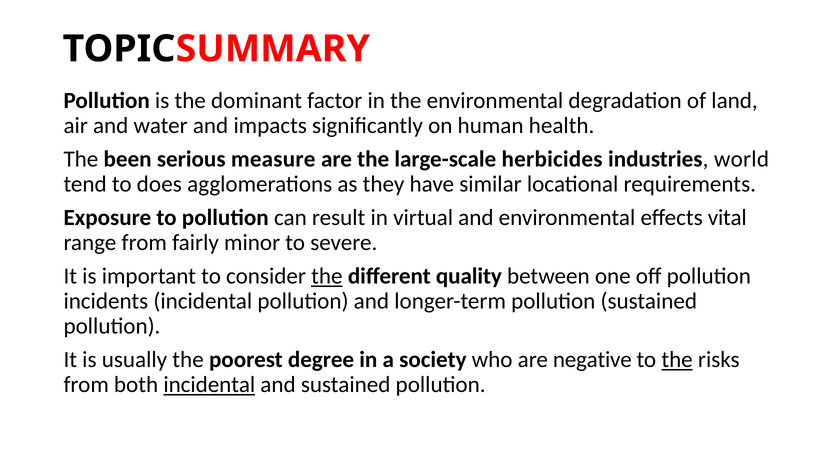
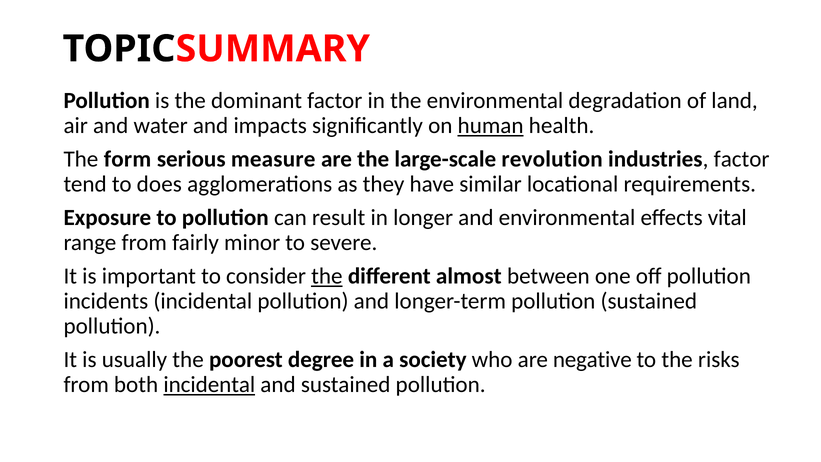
human underline: none -> present
been: been -> form
herbicides: herbicides -> revolution
industries world: world -> factor
virtual: virtual -> longer
quality: quality -> almost
the at (677, 360) underline: present -> none
